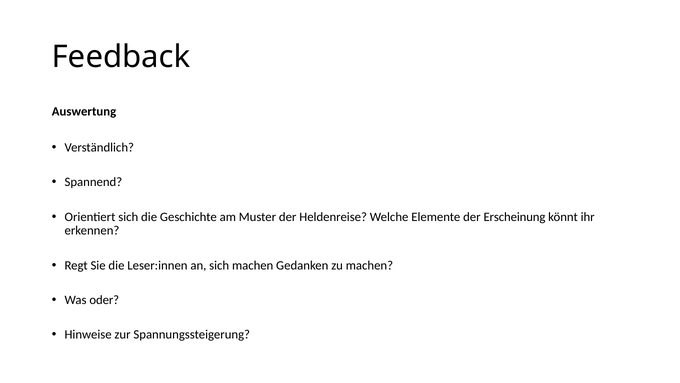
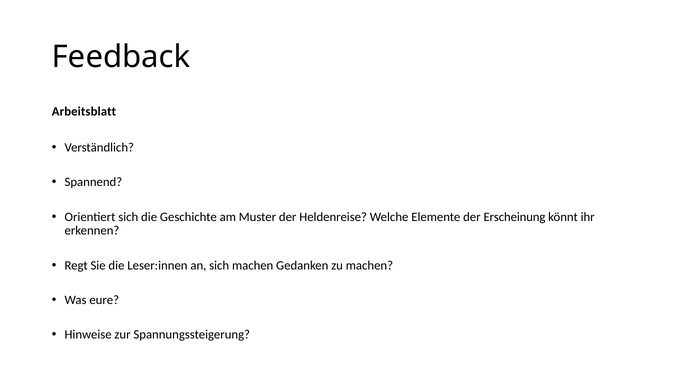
Auswertung: Auswertung -> Arbeitsblatt
oder: oder -> eure
